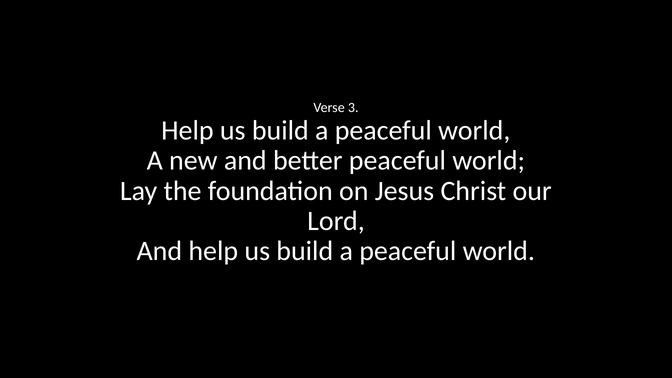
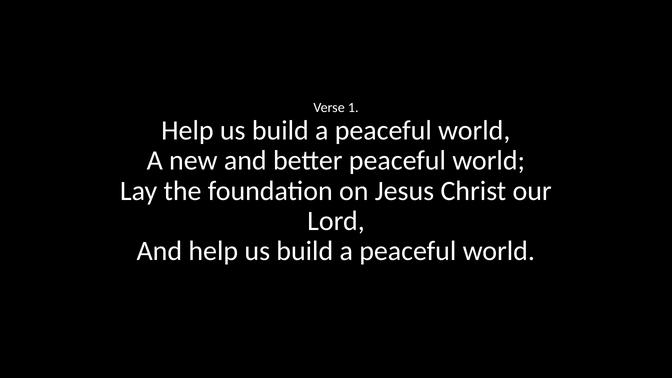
3: 3 -> 1
